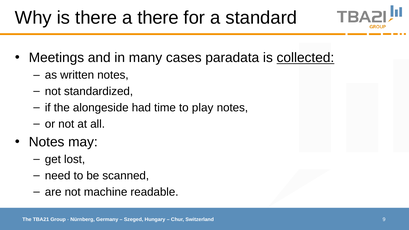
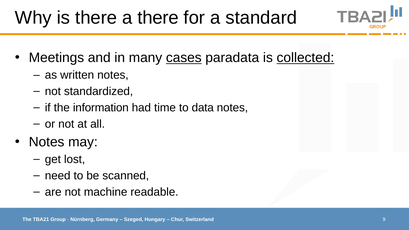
cases underline: none -> present
alongeside: alongeside -> information
play: play -> data
